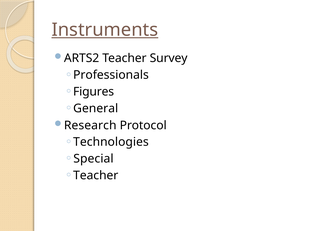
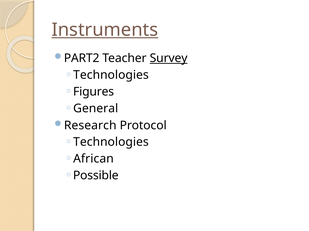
ARTS2: ARTS2 -> PART2
Survey underline: none -> present
Professionals at (111, 75): Professionals -> Technologies
Special: Special -> African
Teacher at (96, 176): Teacher -> Possible
